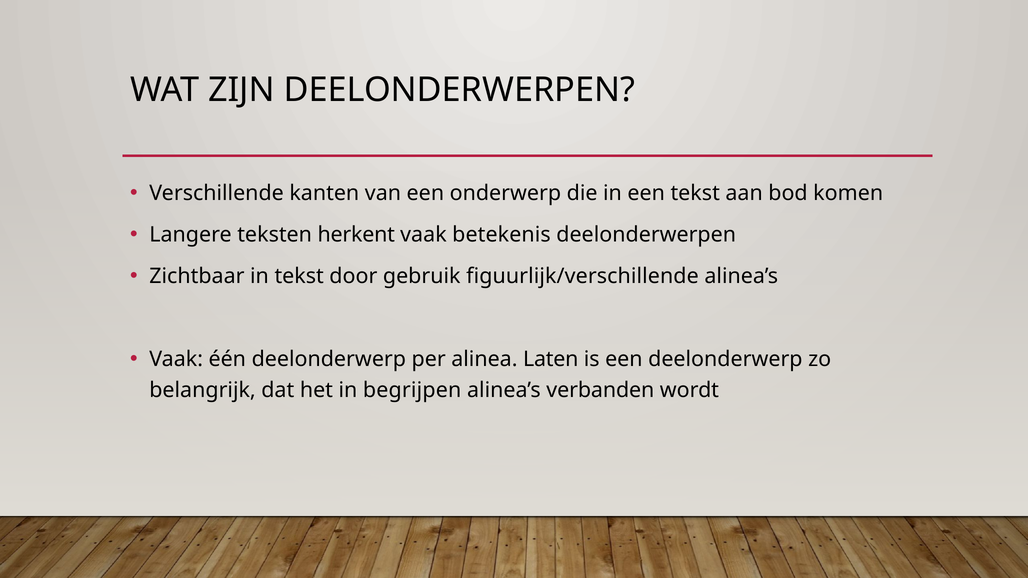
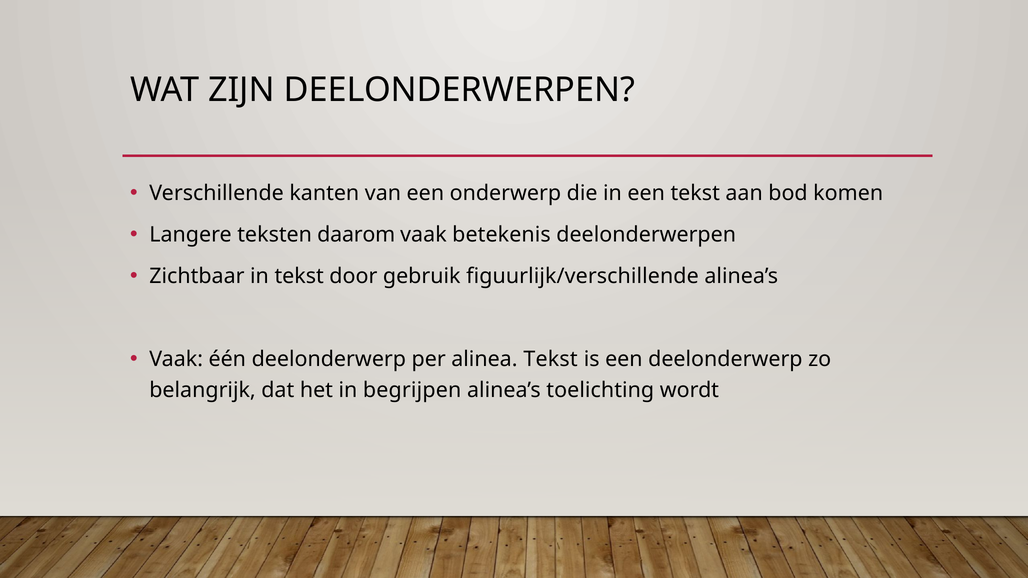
herkent: herkent -> daarom
alinea Laten: Laten -> Tekst
verbanden: verbanden -> toelichting
